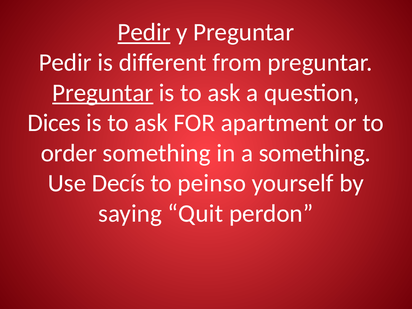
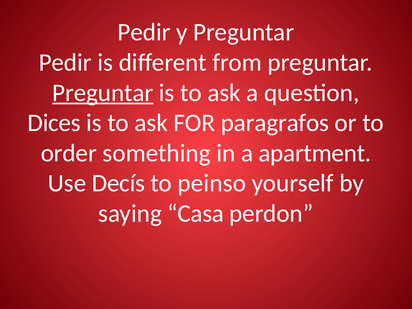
Pedir at (144, 32) underline: present -> none
apartment: apartment -> paragrafos
a something: something -> apartment
Quit: Quit -> Casa
